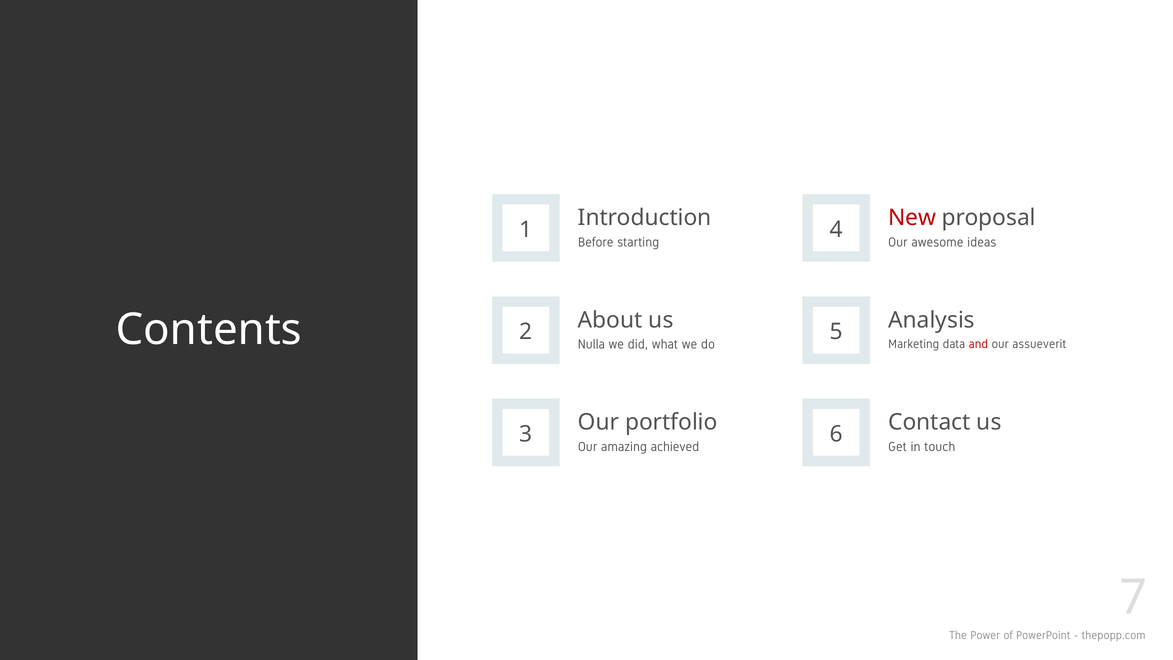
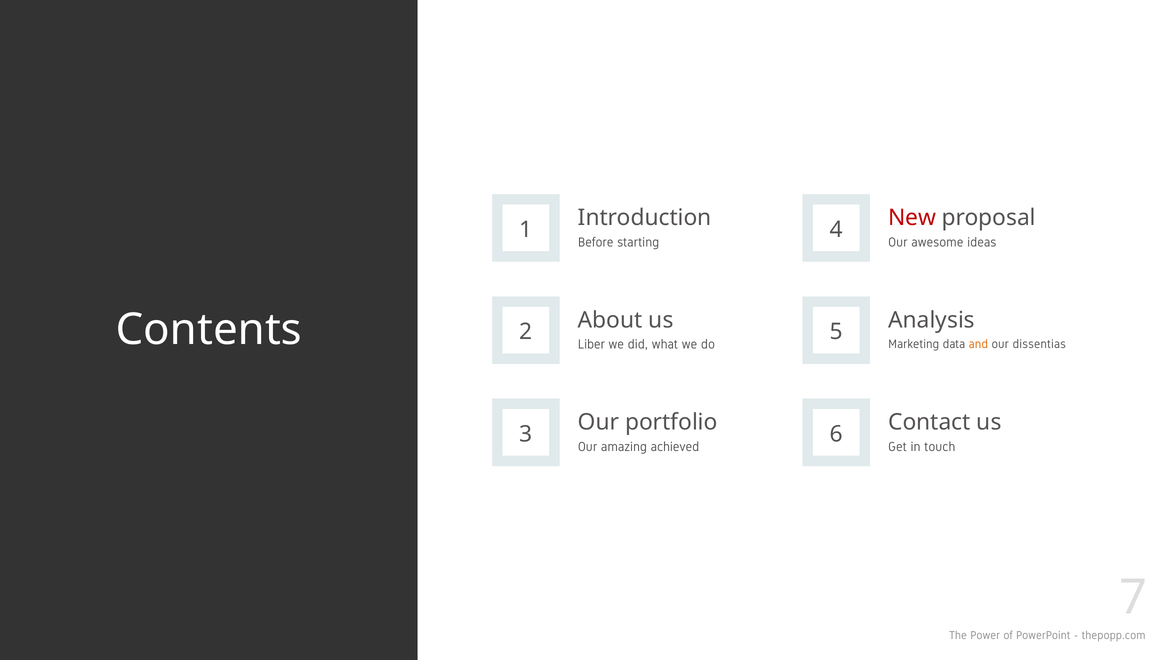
Nulla: Nulla -> Liber
and colour: red -> orange
assueverit: assueverit -> dissentias
